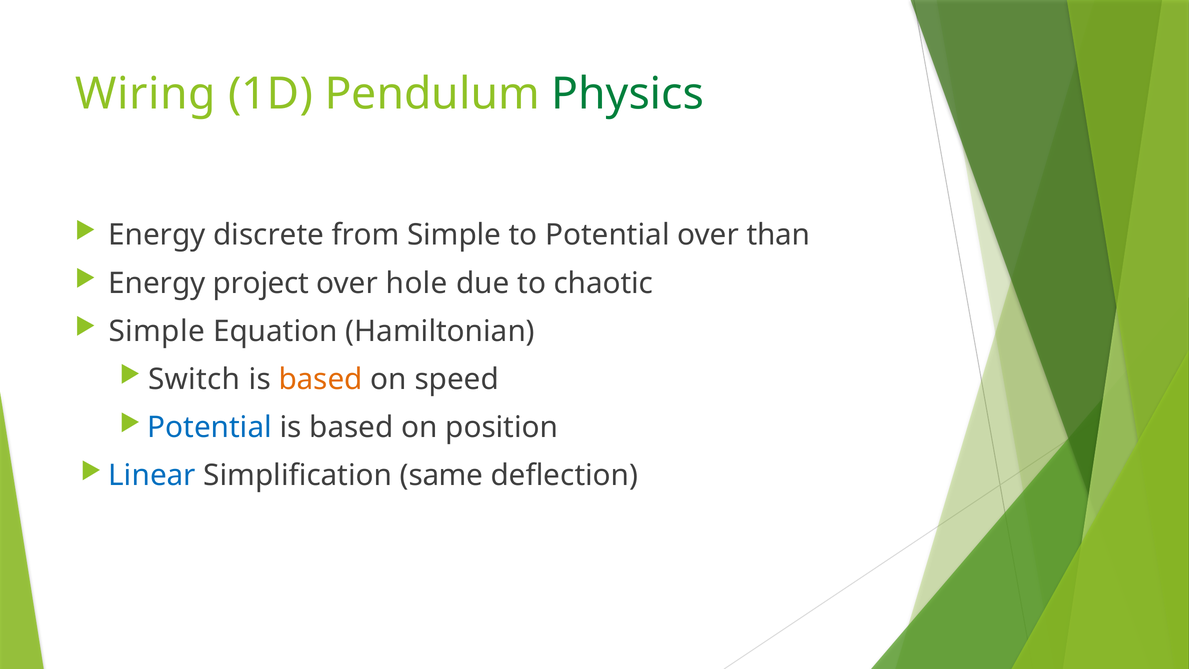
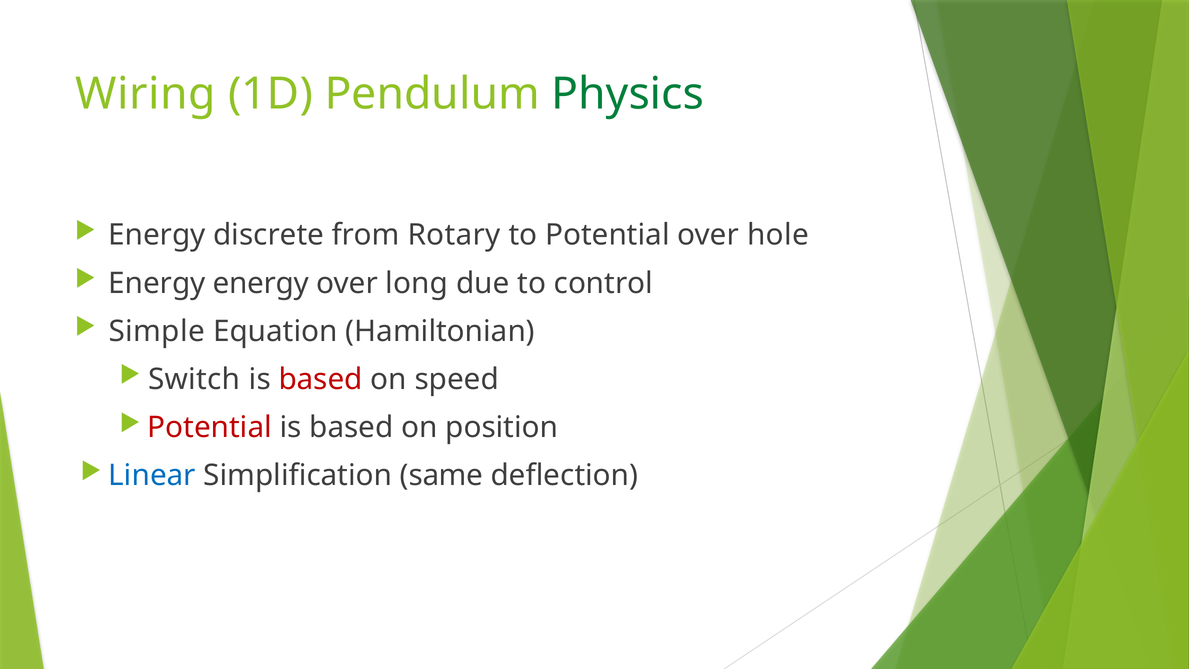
from Simple: Simple -> Rotary
than: than -> hole
Energy project: project -> energy
hole: hole -> long
chaotic: chaotic -> control
based at (321, 379) colour: orange -> red
Potential at (210, 427) colour: blue -> red
